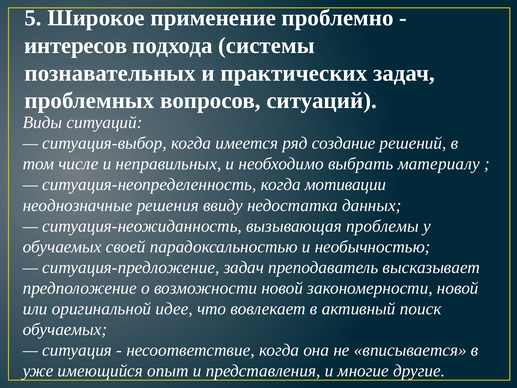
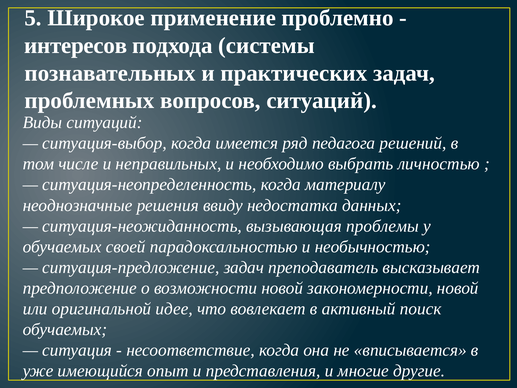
создание: создание -> педагога
материалу: материалу -> личностью
мотивации: мотивации -> материалу
